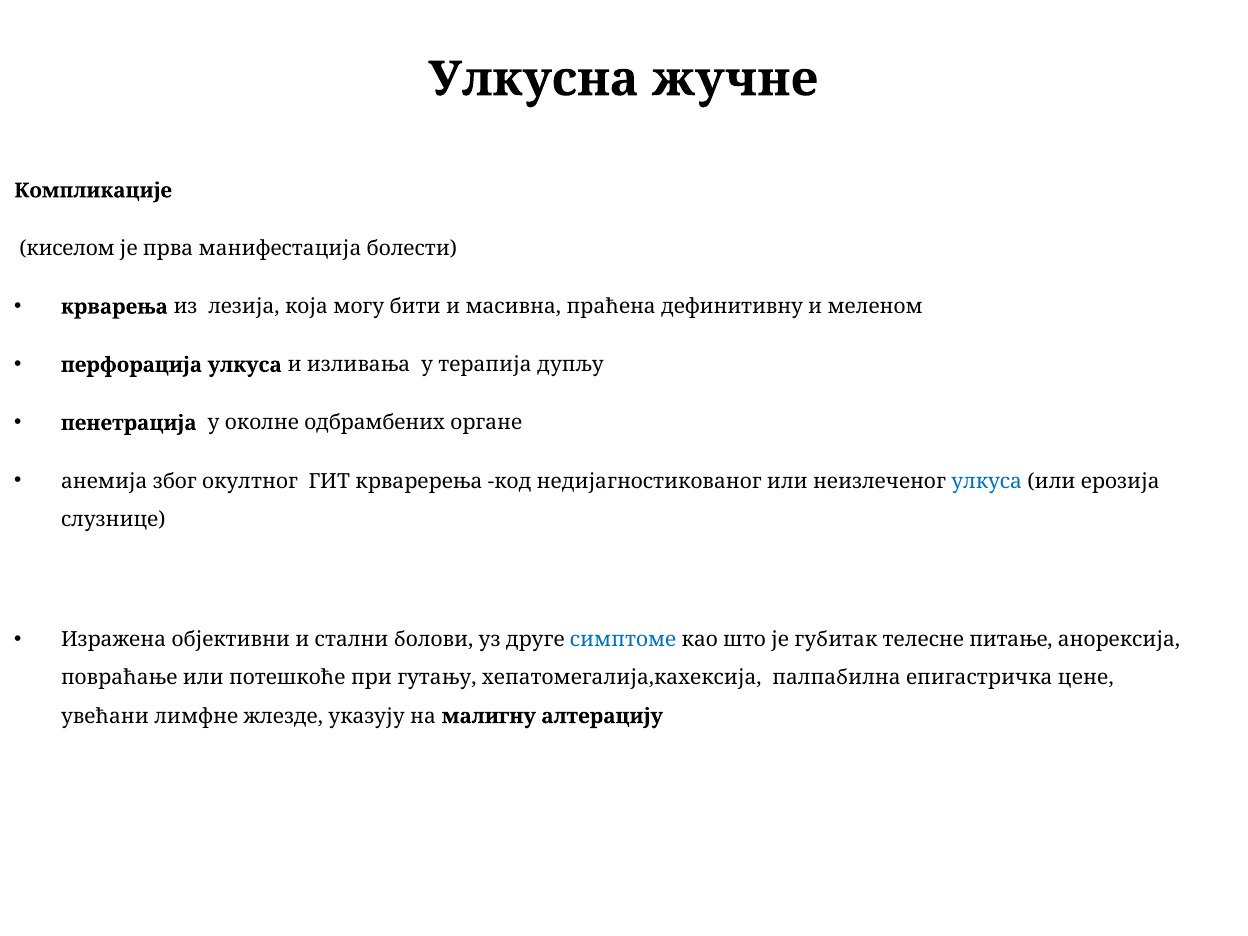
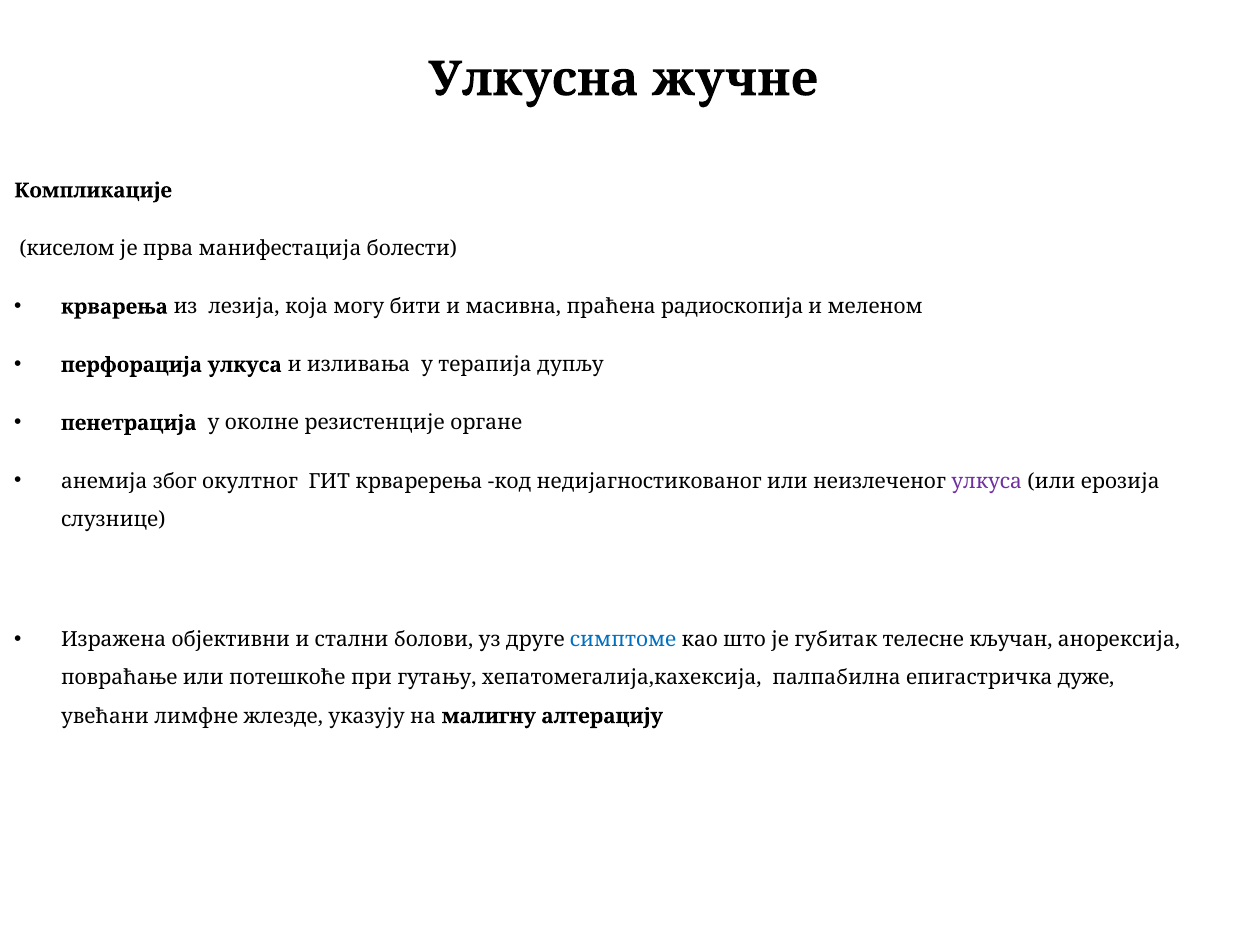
дефинитивну: дефинитивну -> радиоскопија
одбрамбених: одбрамбених -> резистенције
улкуса at (987, 481) colour: blue -> purple
питање: питање -> кључан
цене: цене -> дуже
